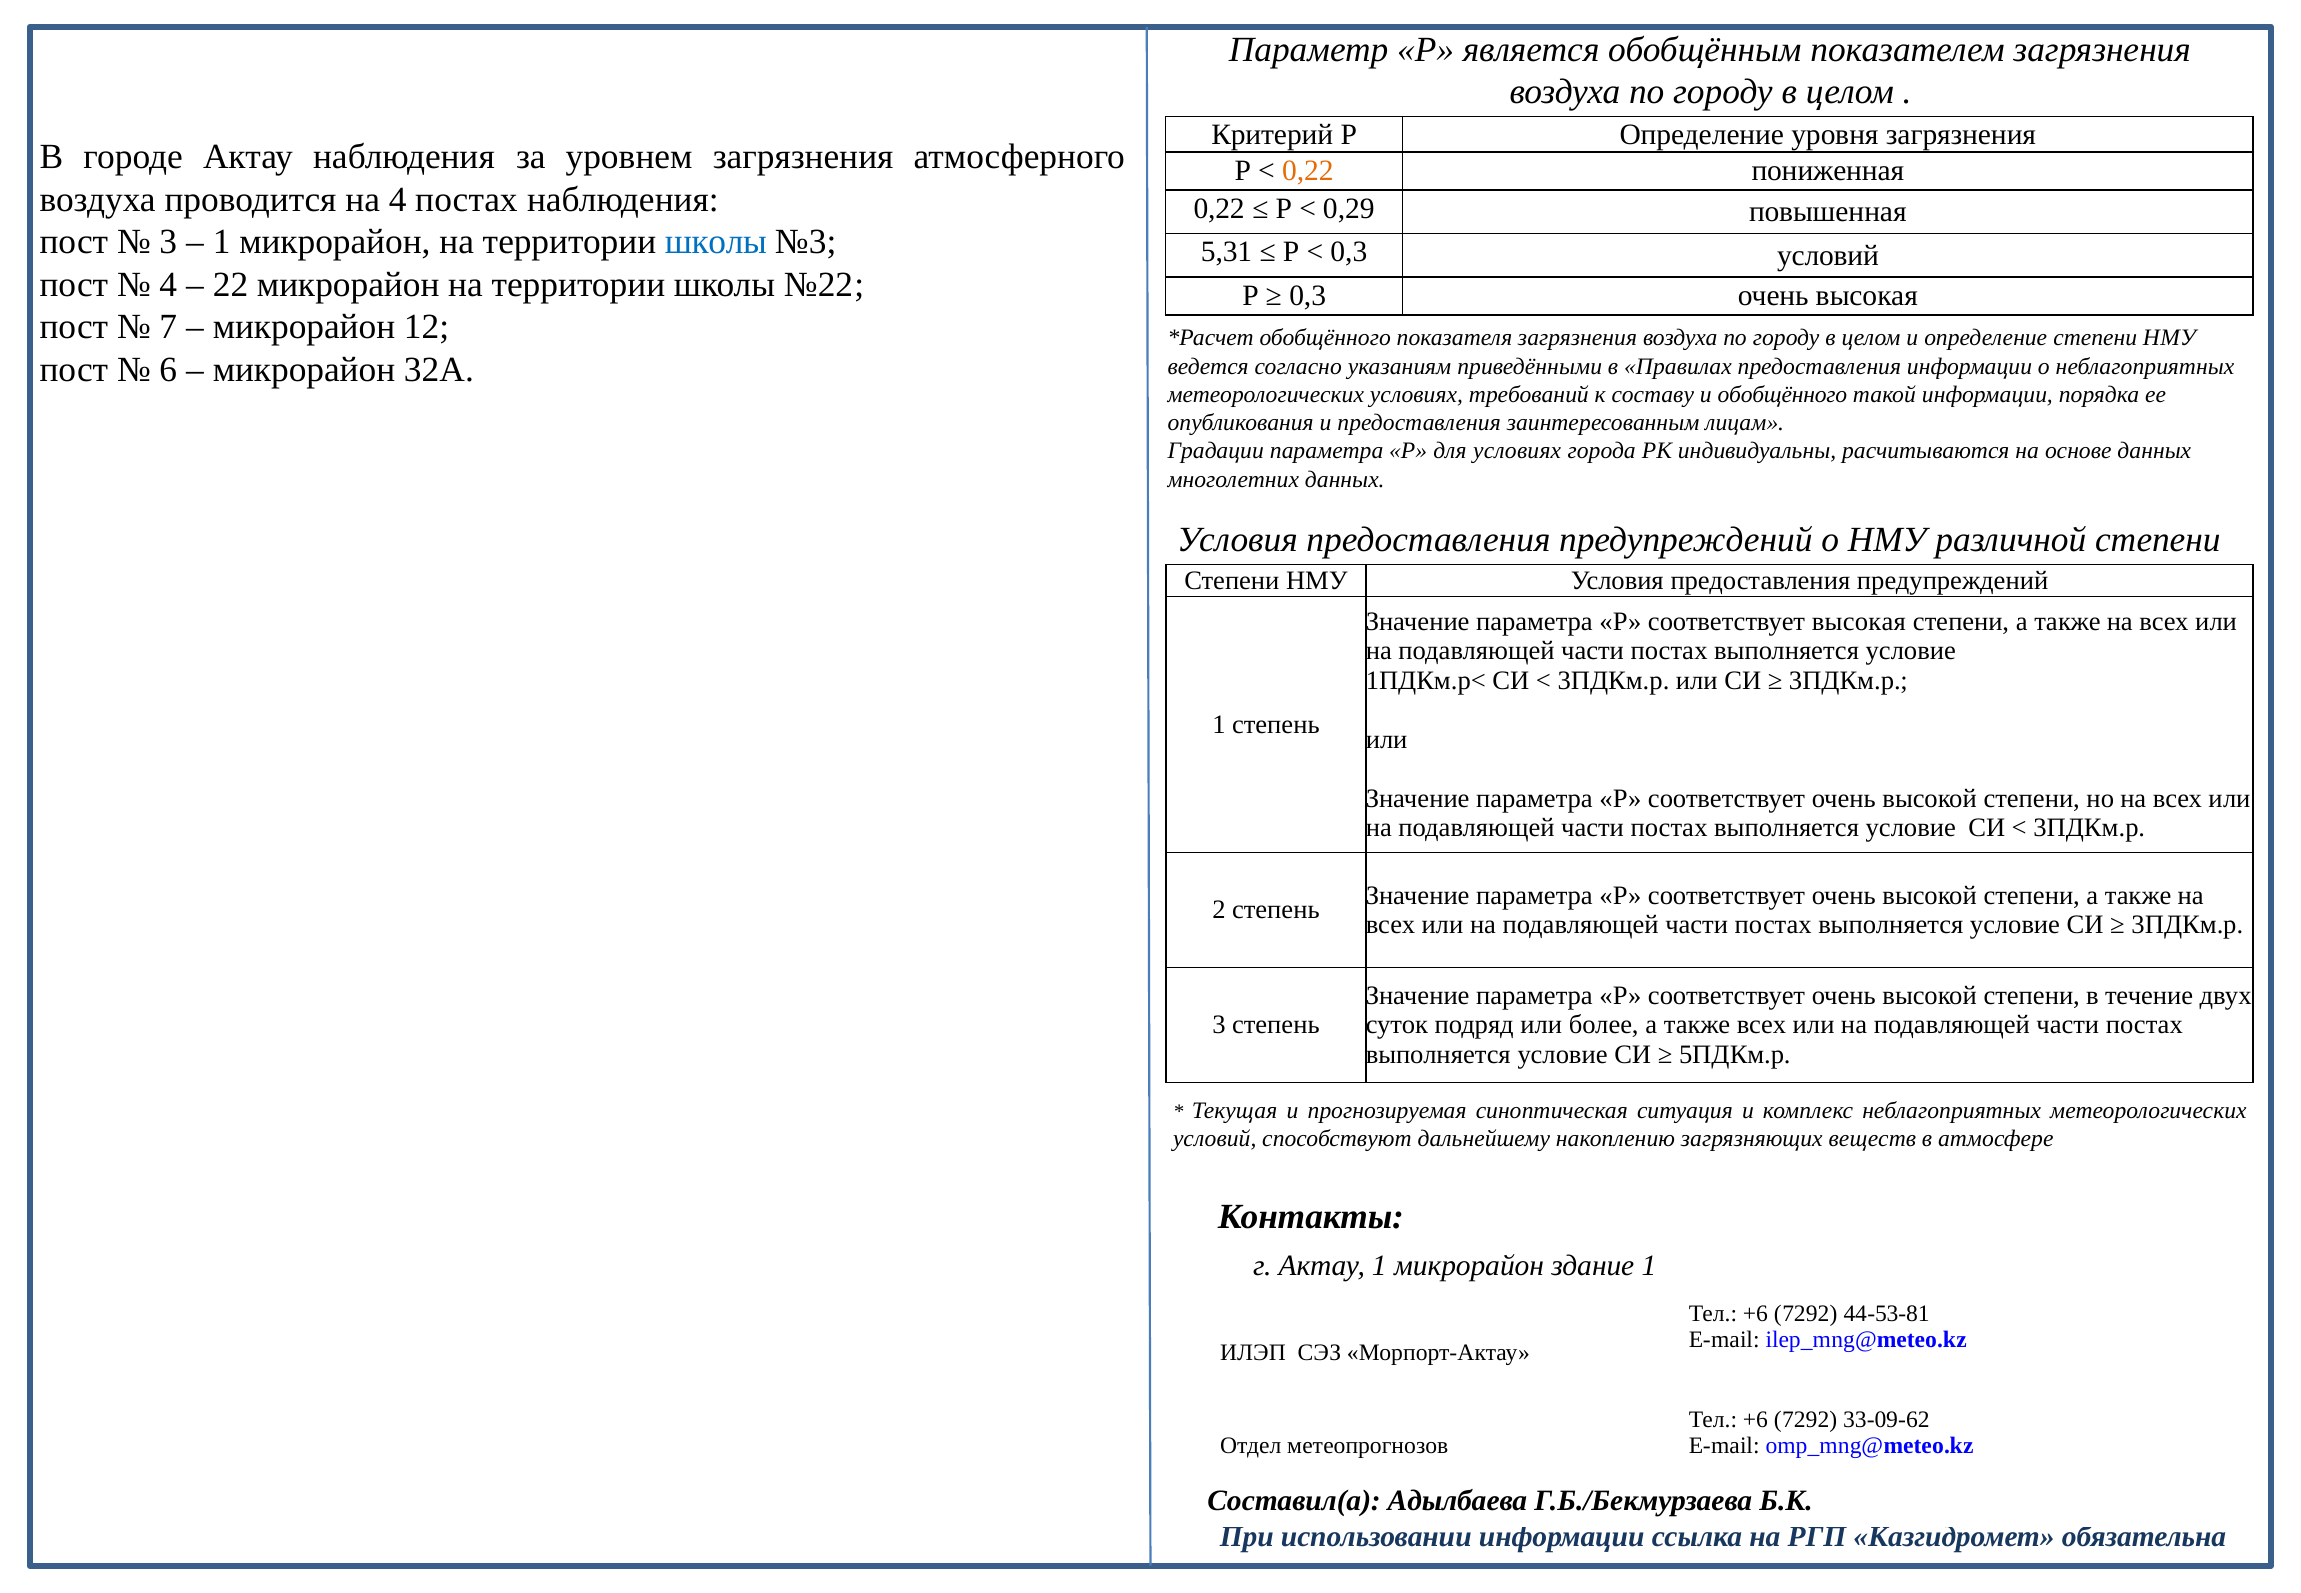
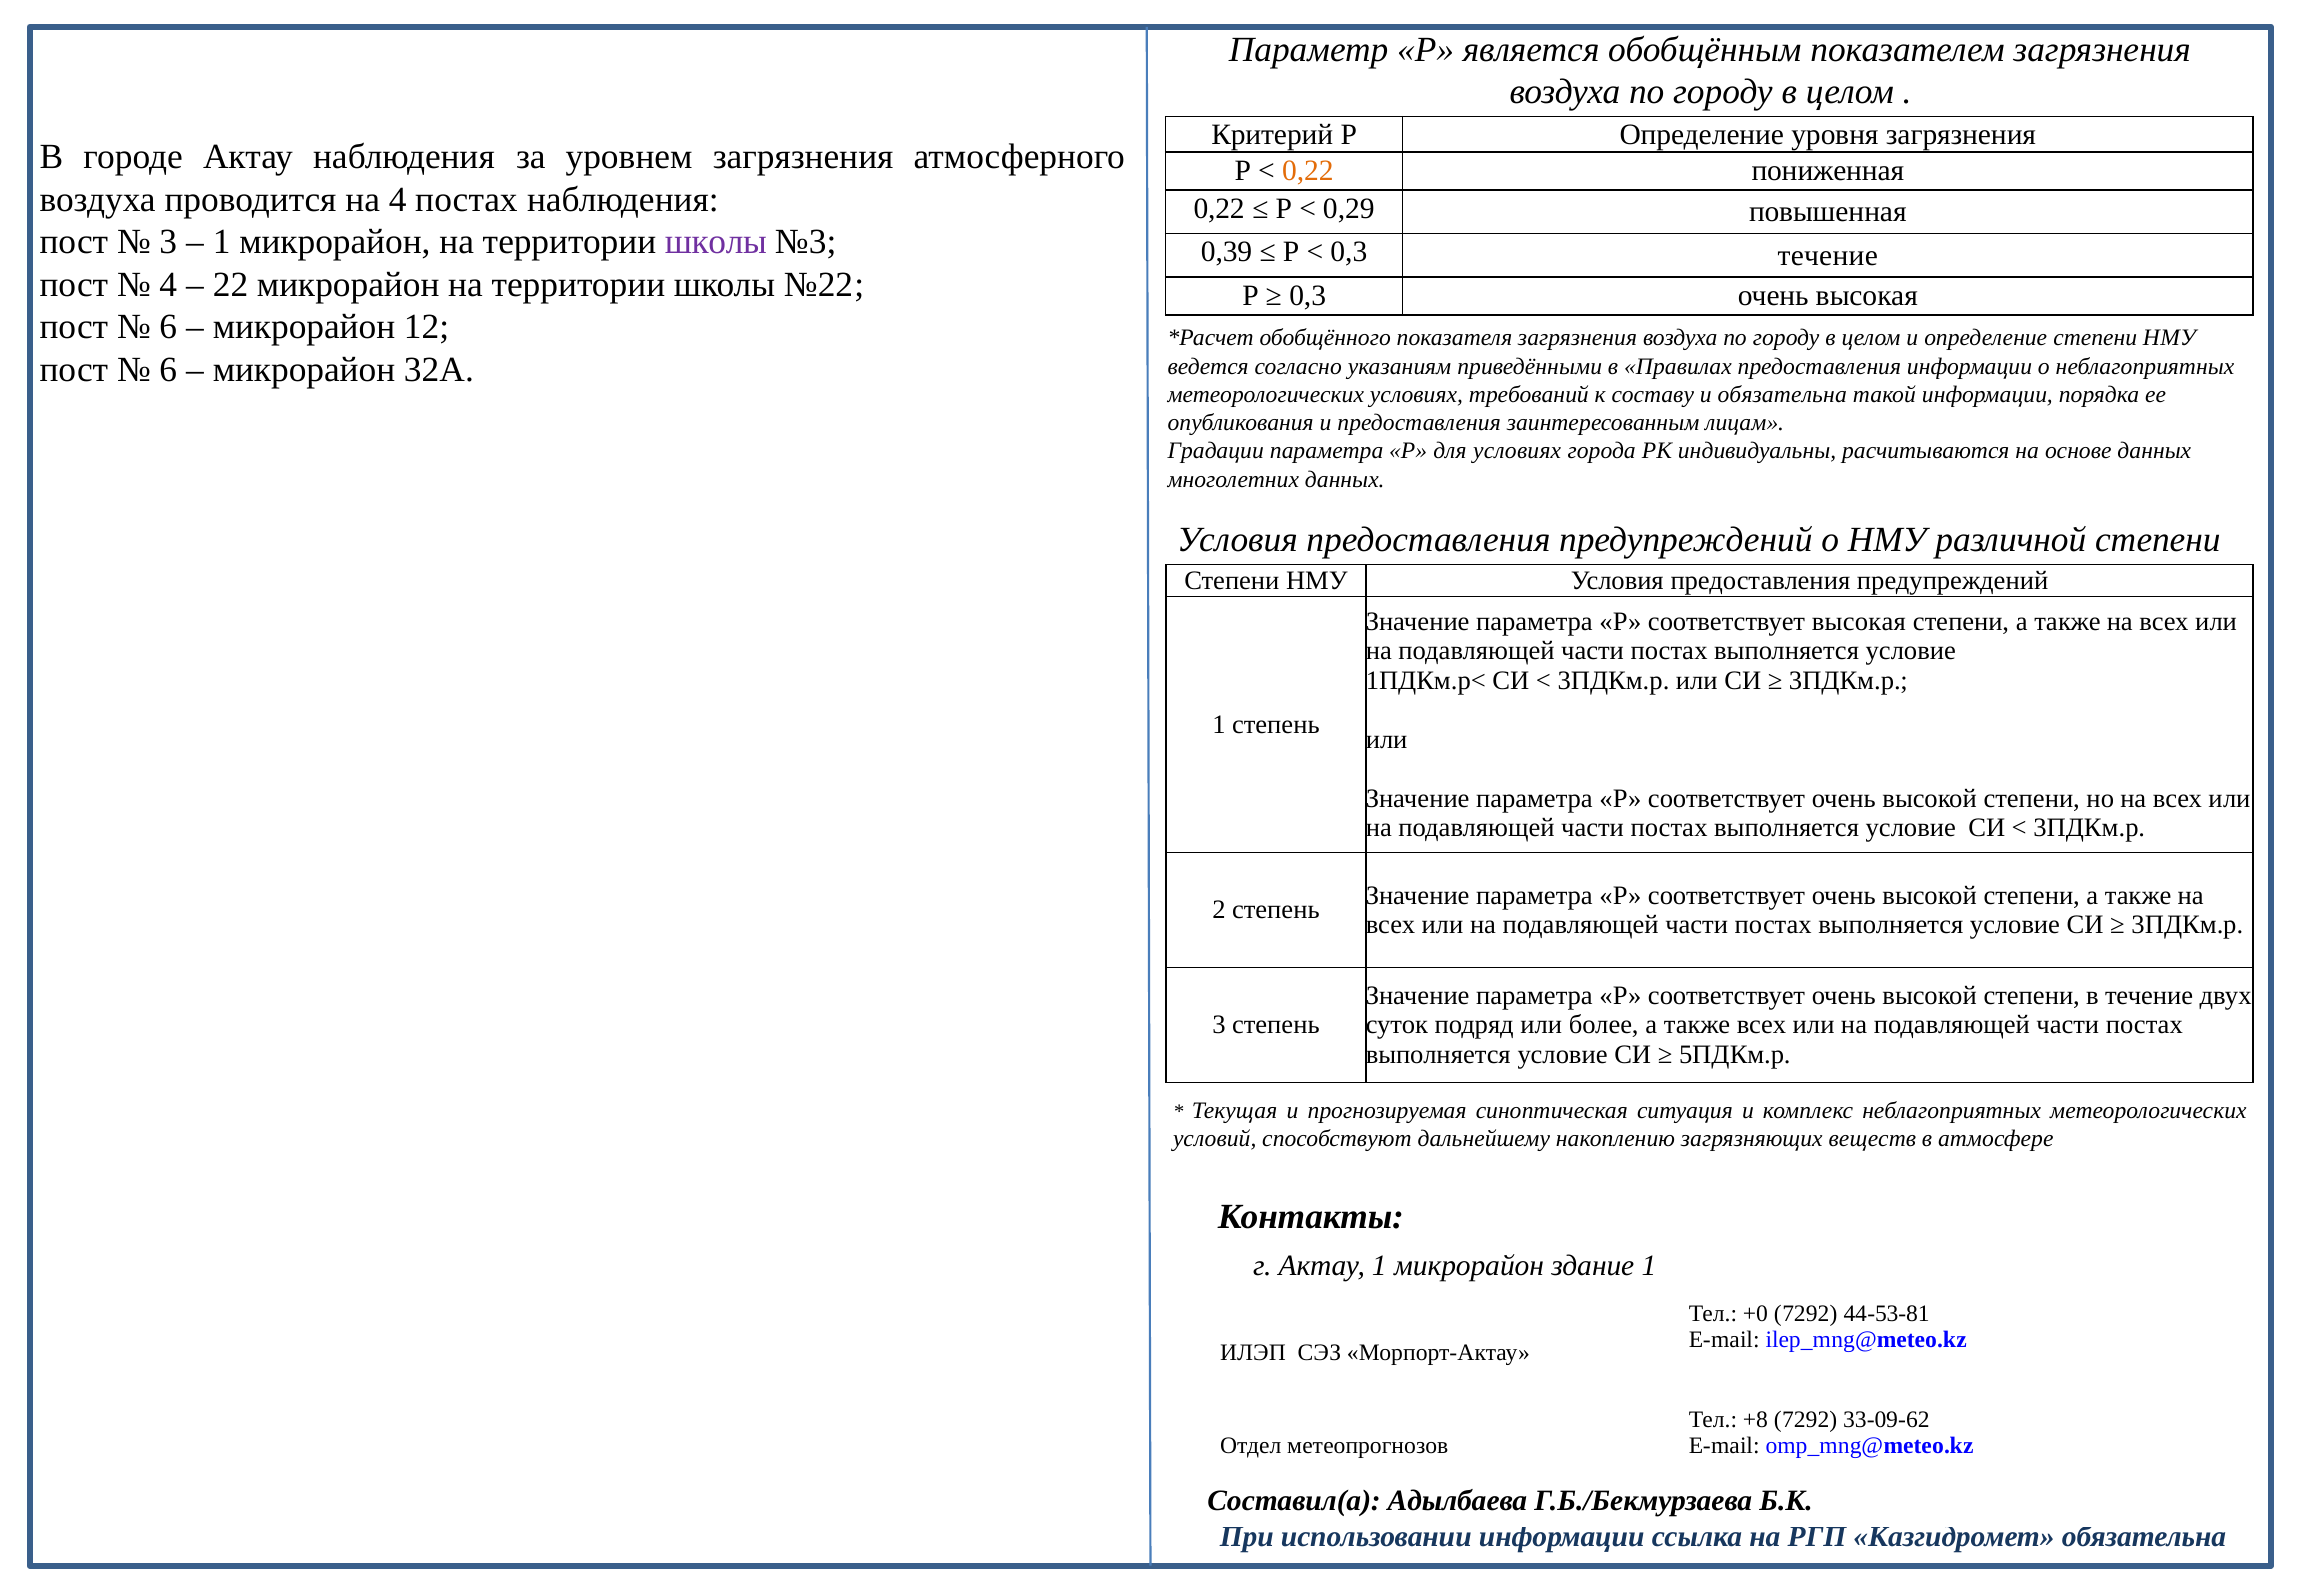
школы at (716, 242) colour: blue -> purple
5,31: 5,31 -> 0,39
0,3 условий: условий -> течение
7 at (168, 327): 7 -> 6
и обобщённого: обобщённого -> обязательна
+6 at (1755, 1314): +6 -> +0
+6 at (1755, 1420): +6 -> +8
